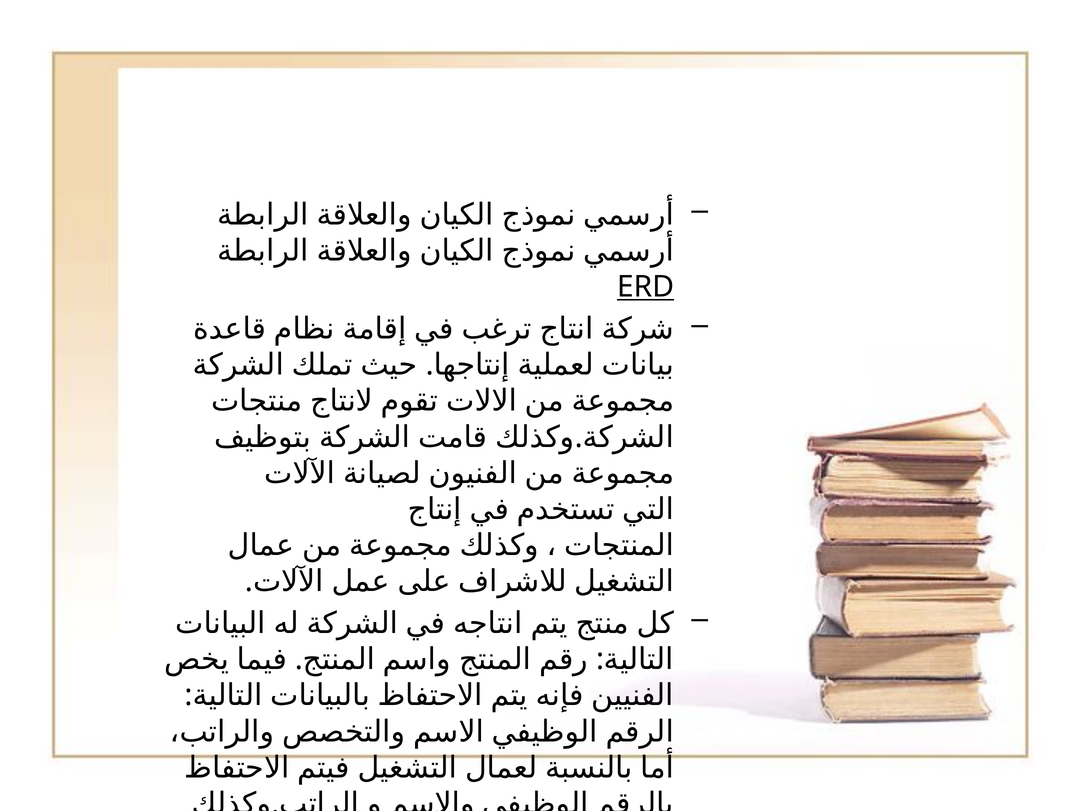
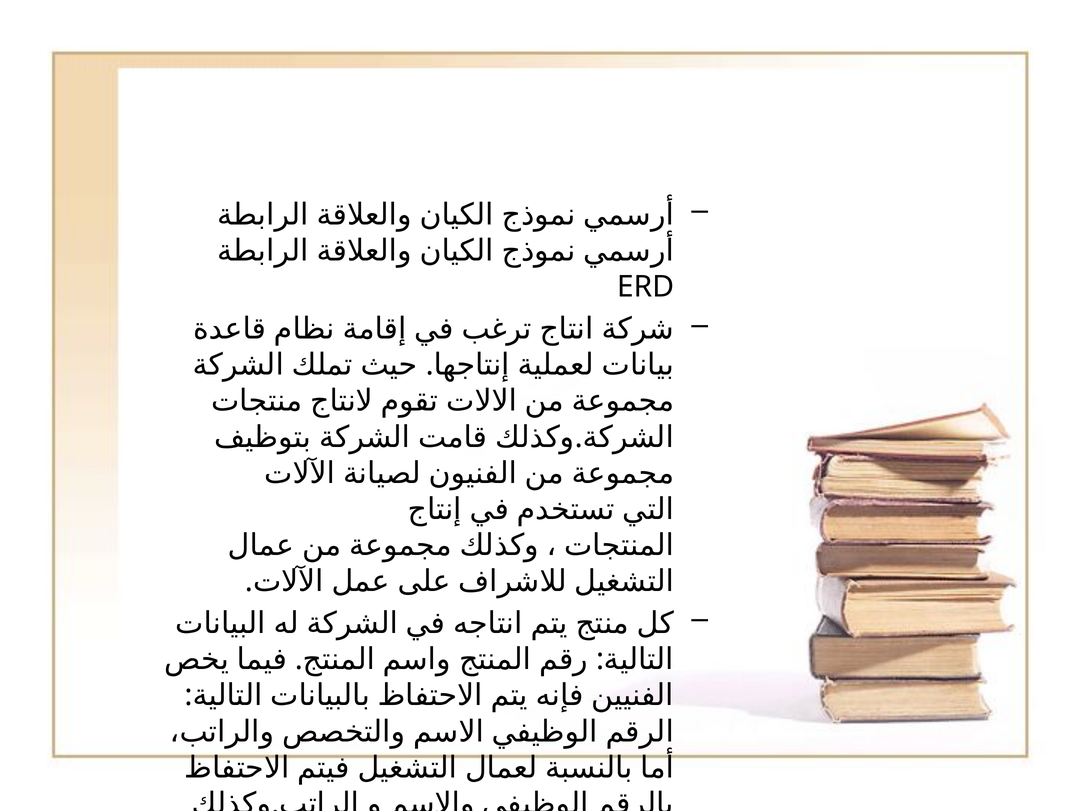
ERD underline: present -> none
